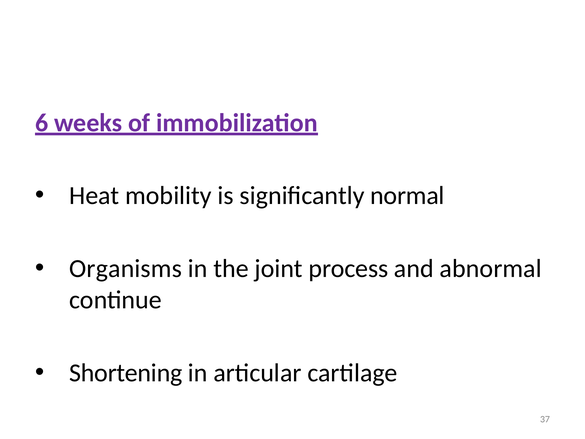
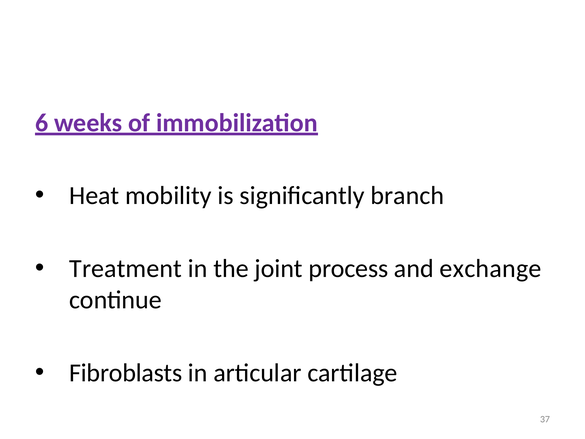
normal: normal -> branch
Organisms: Organisms -> Treatment
abnormal: abnormal -> exchange
Shortening: Shortening -> Fibroblasts
